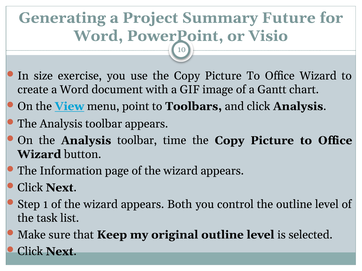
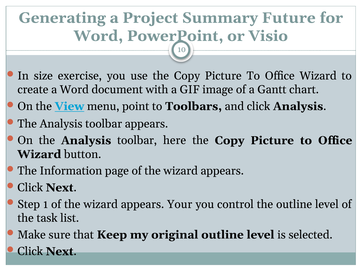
time: time -> here
Both: Both -> Your
